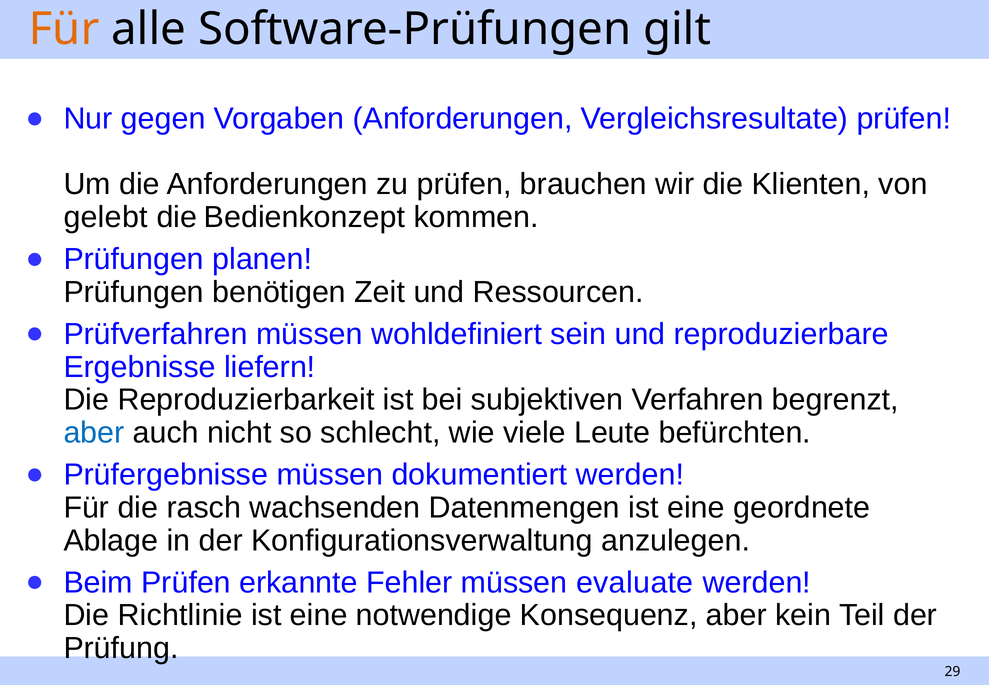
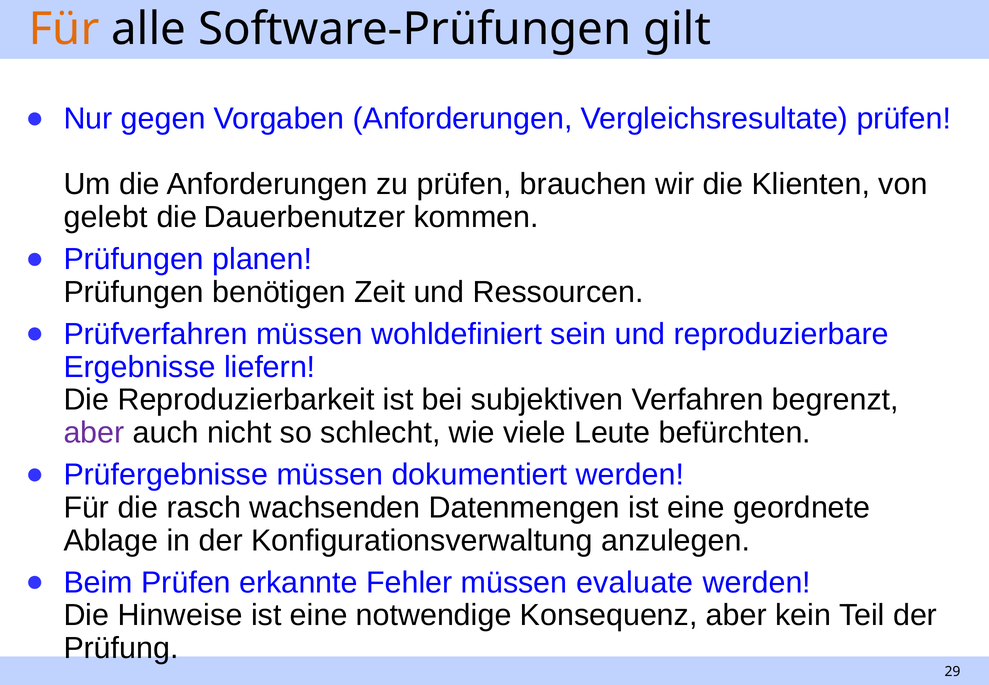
Bedienkonzept: Bedienkonzept -> Dauerbenutzer
aber at (94, 433) colour: blue -> purple
Richtlinie: Richtlinie -> Hinweise
